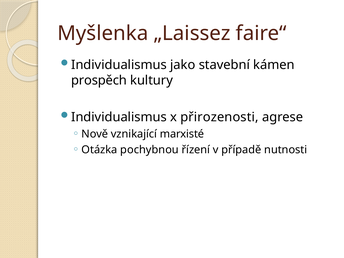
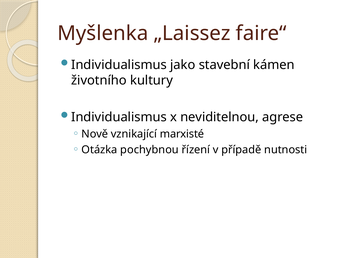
prospěch: prospěch -> životního
přirozenosti: přirozenosti -> neviditelnou
